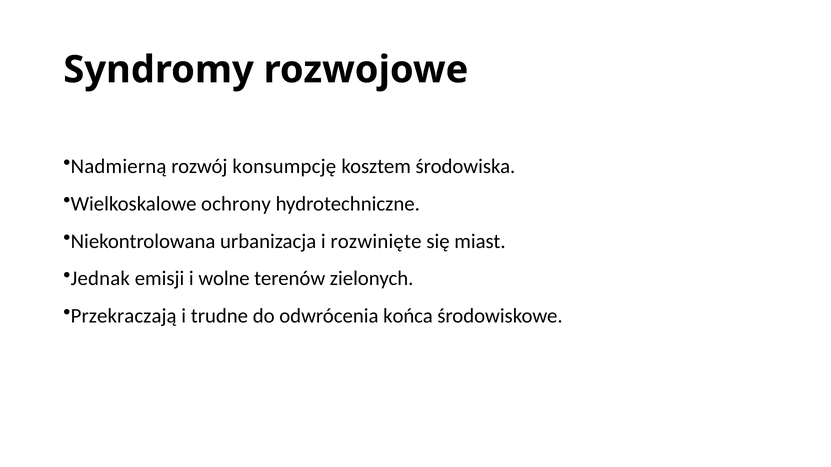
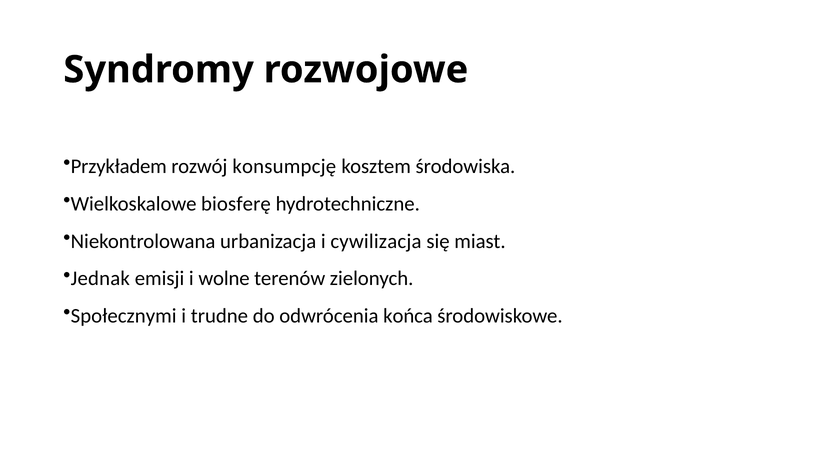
Nadmierną: Nadmierną -> Przykładem
ochrony: ochrony -> biosferę
rozwinięte: rozwinięte -> cywilizacja
Przekraczają: Przekraczają -> Społecznymi
